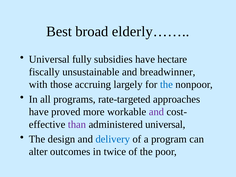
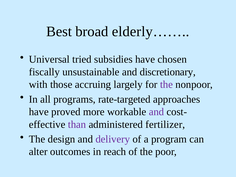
fully: fully -> tried
hectare: hectare -> chosen
breadwinner: breadwinner -> discretionary
the at (166, 85) colour: blue -> purple
administered universal: universal -> fertilizer
delivery colour: blue -> purple
twice: twice -> reach
